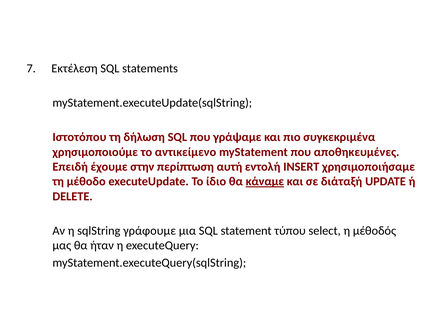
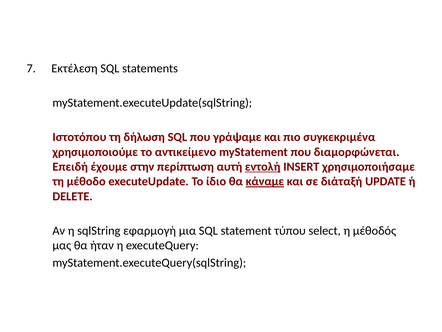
αποθηκευμένες: αποθηκευμένες -> διαμορφώνεται
εντολή underline: none -> present
γράφουμε: γράφουμε -> εφαρμογή
